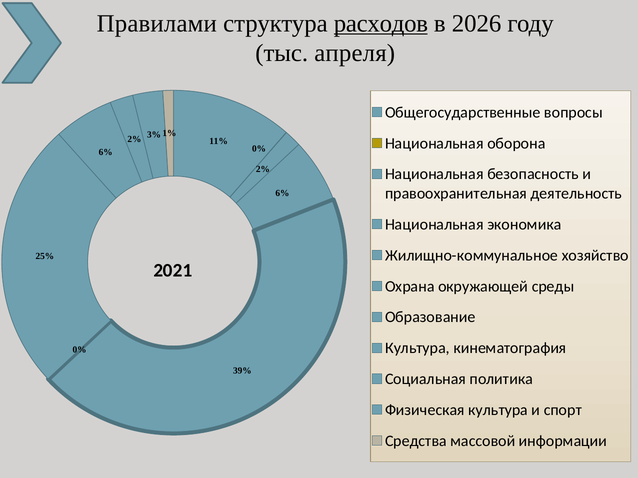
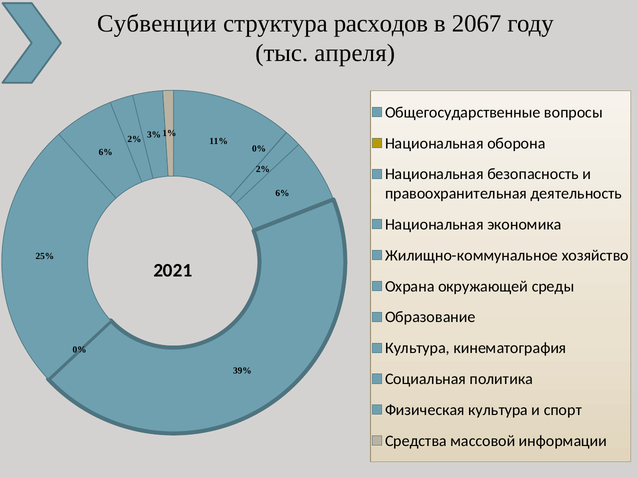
Правилами: Правилами -> Субвенции
расходов underline: present -> none
2026: 2026 -> 2067
